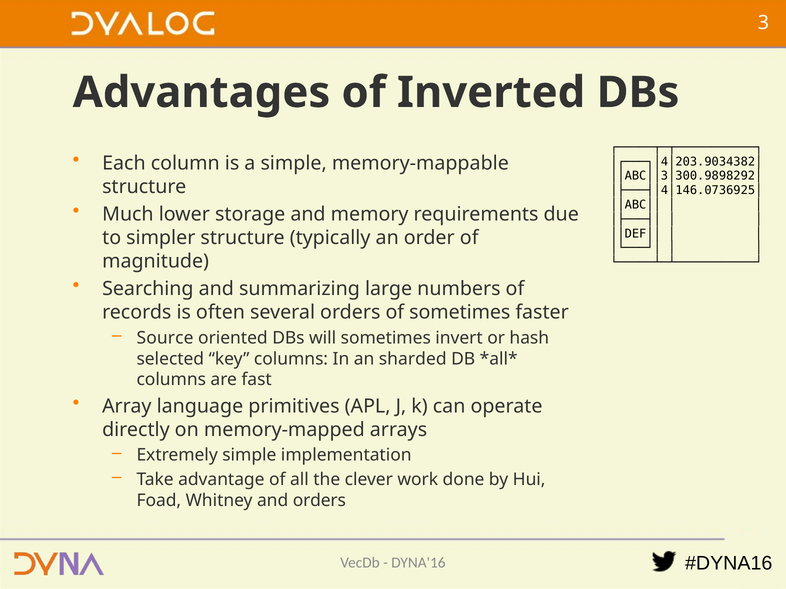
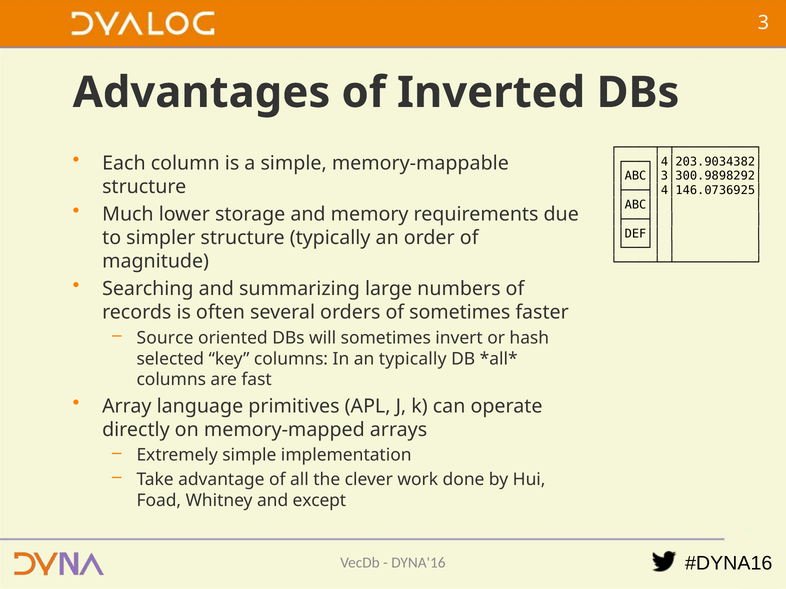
an sharded: sharded -> typically
and orders: orders -> except
